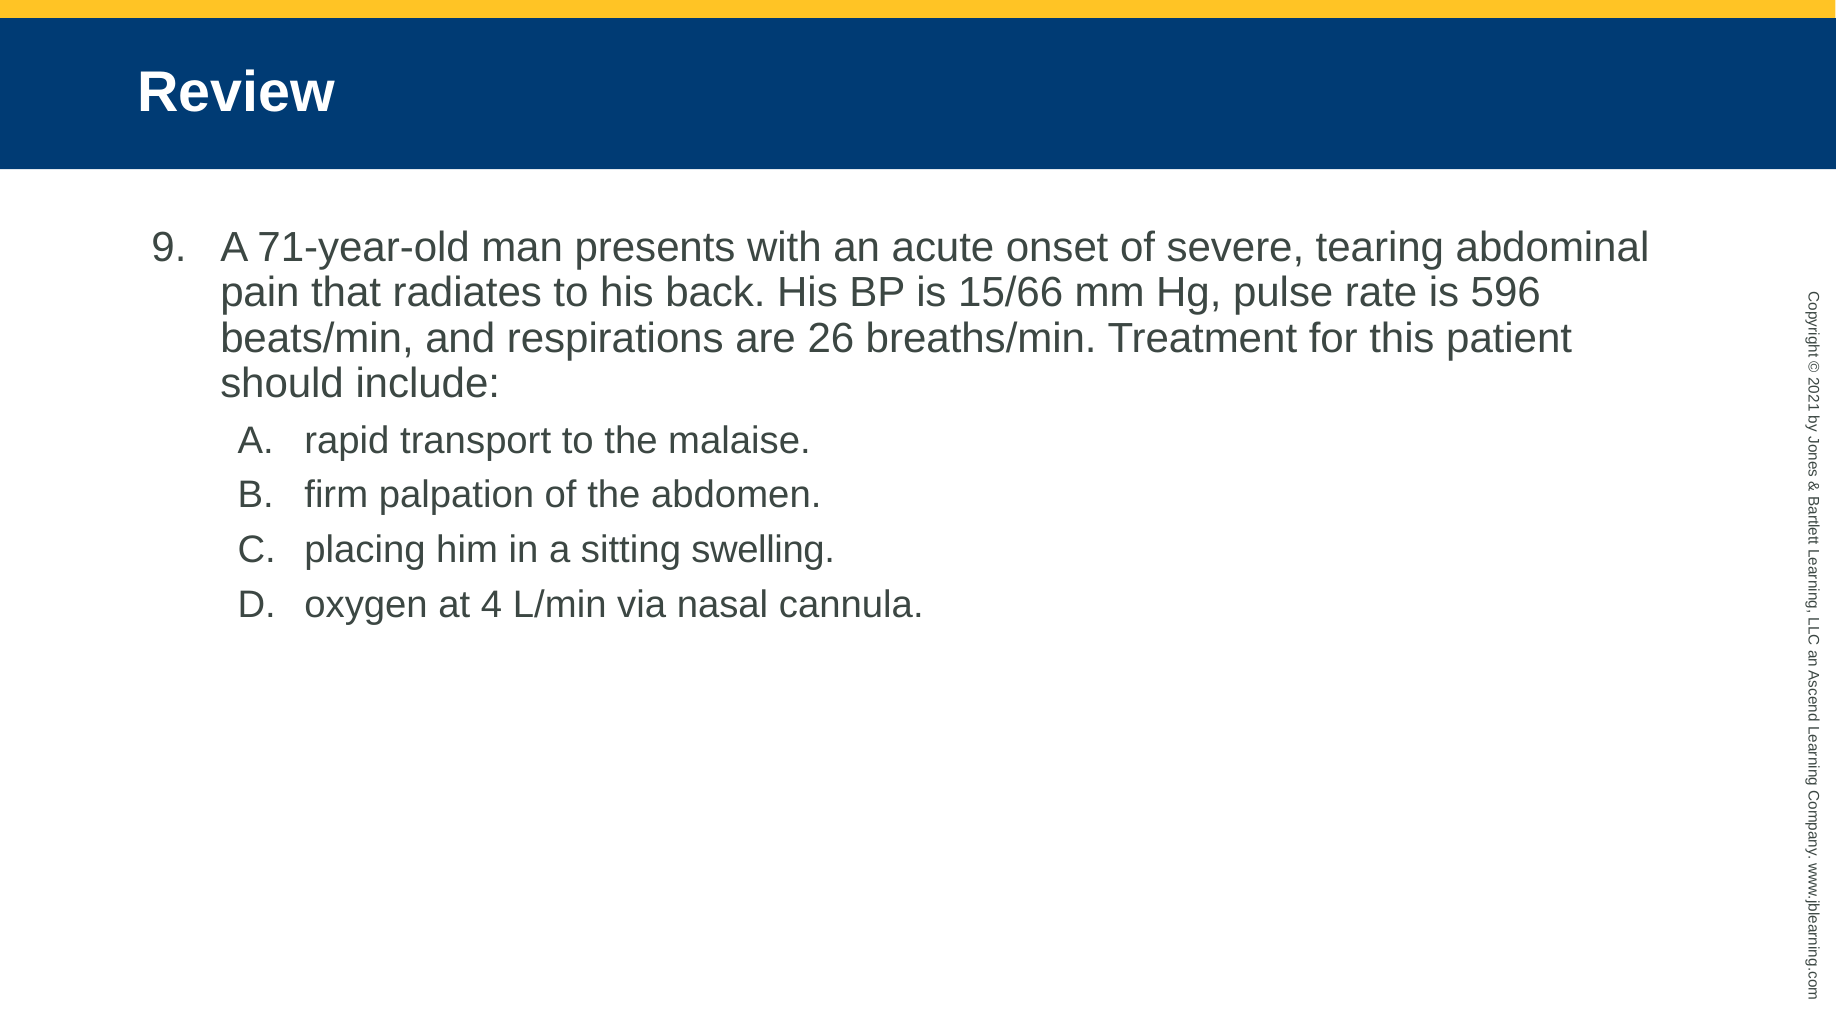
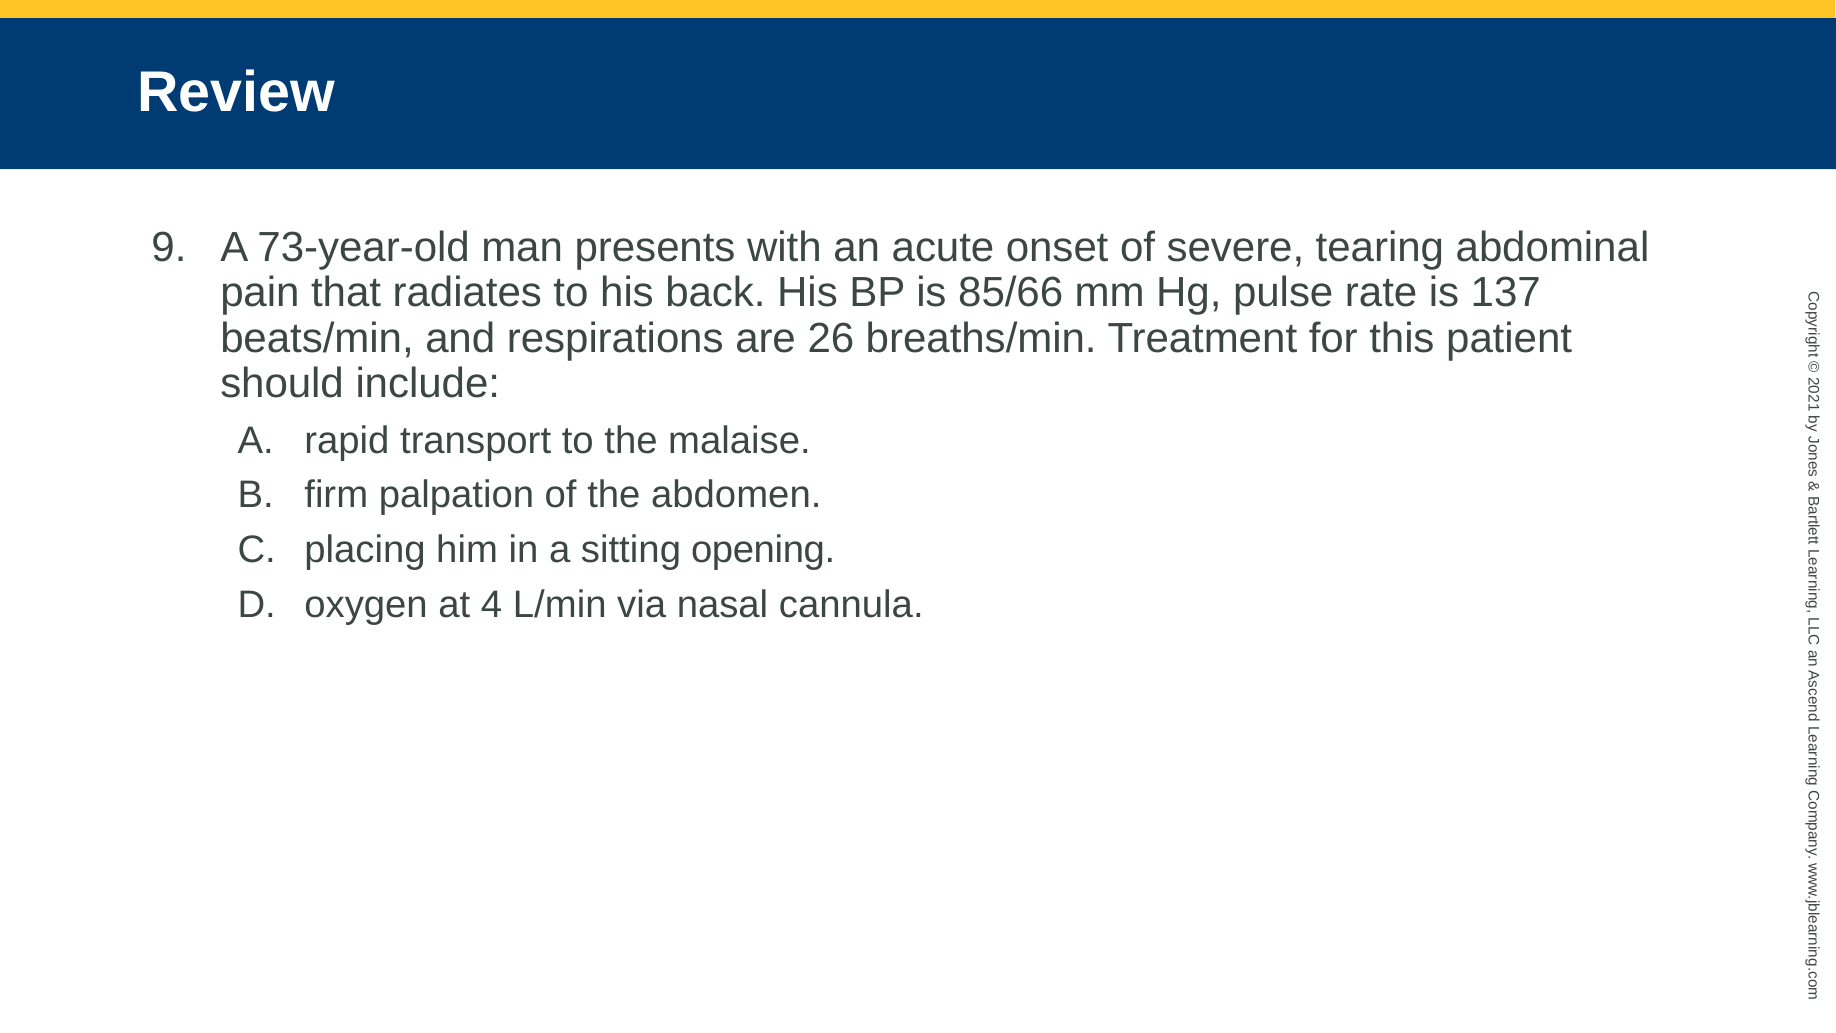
71-year-old: 71-year-old -> 73-year-old
15/66: 15/66 -> 85/66
596: 596 -> 137
swelling: swelling -> opening
